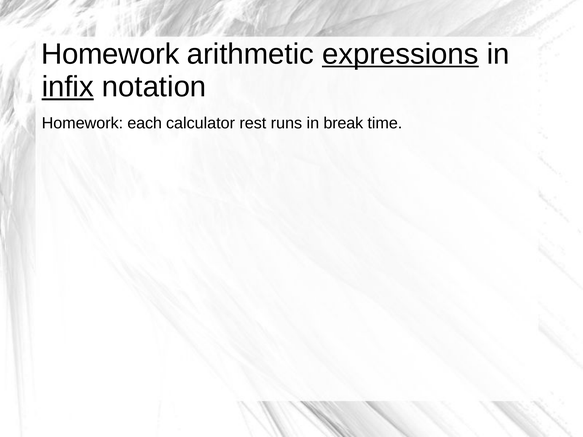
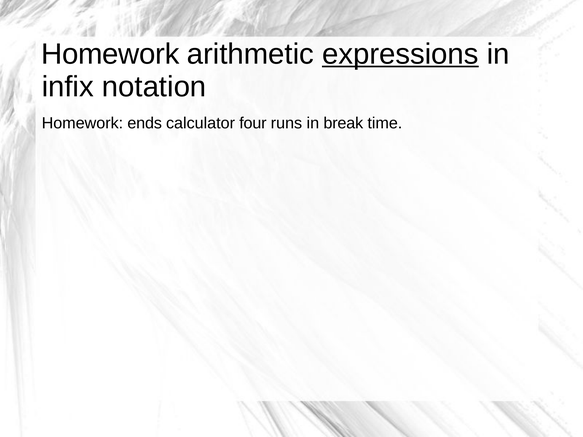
infix underline: present -> none
each: each -> ends
rest: rest -> four
